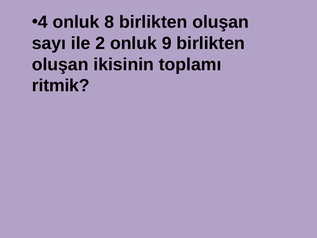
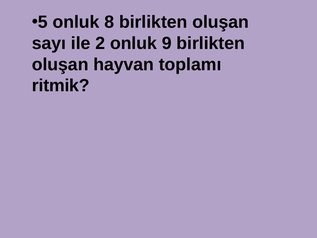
4: 4 -> 5
ikisinin: ikisinin -> hayvan
